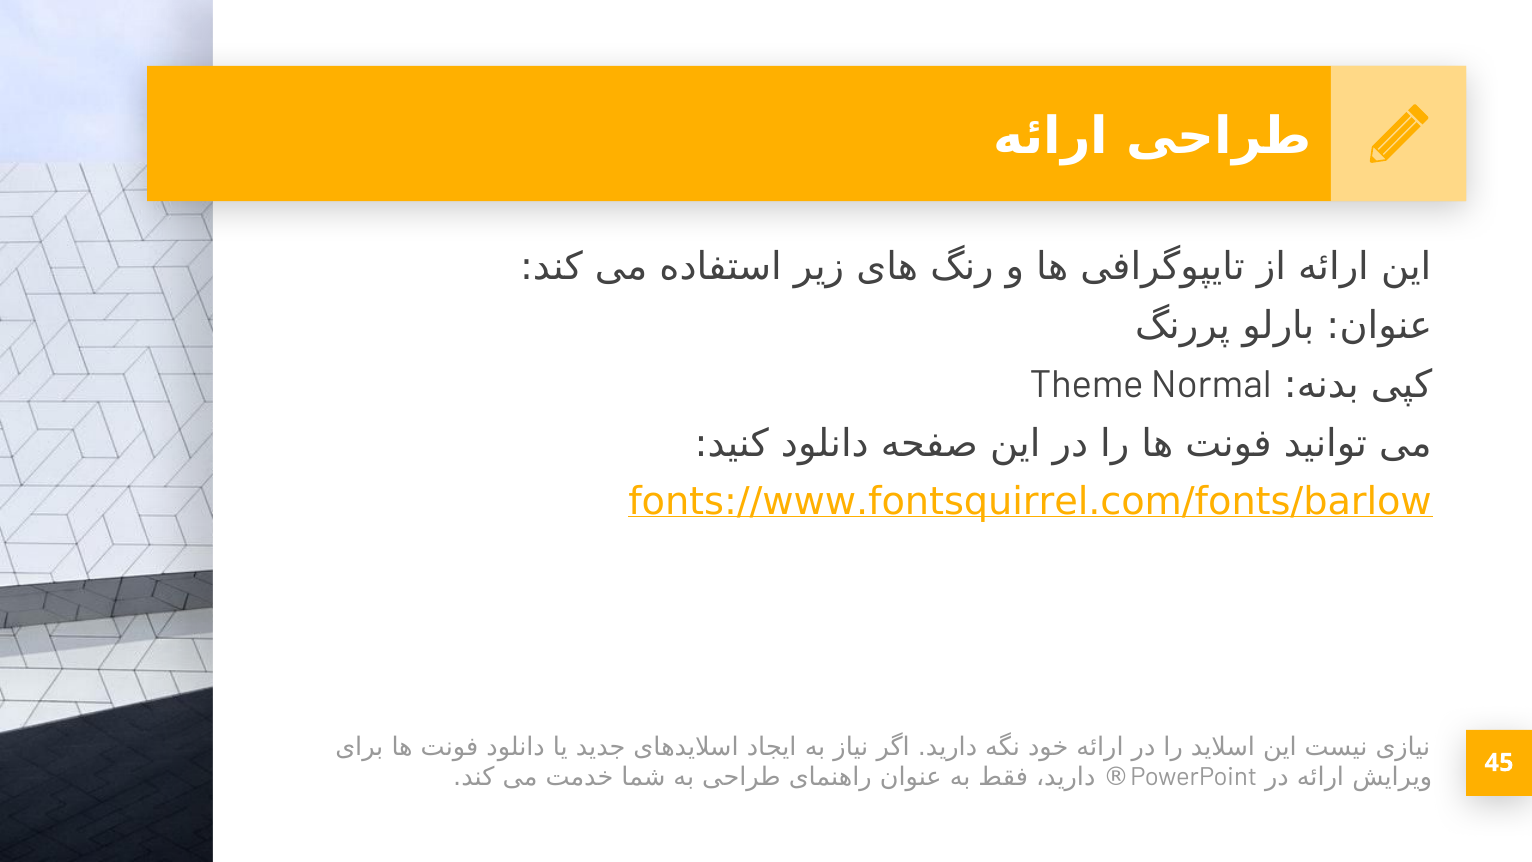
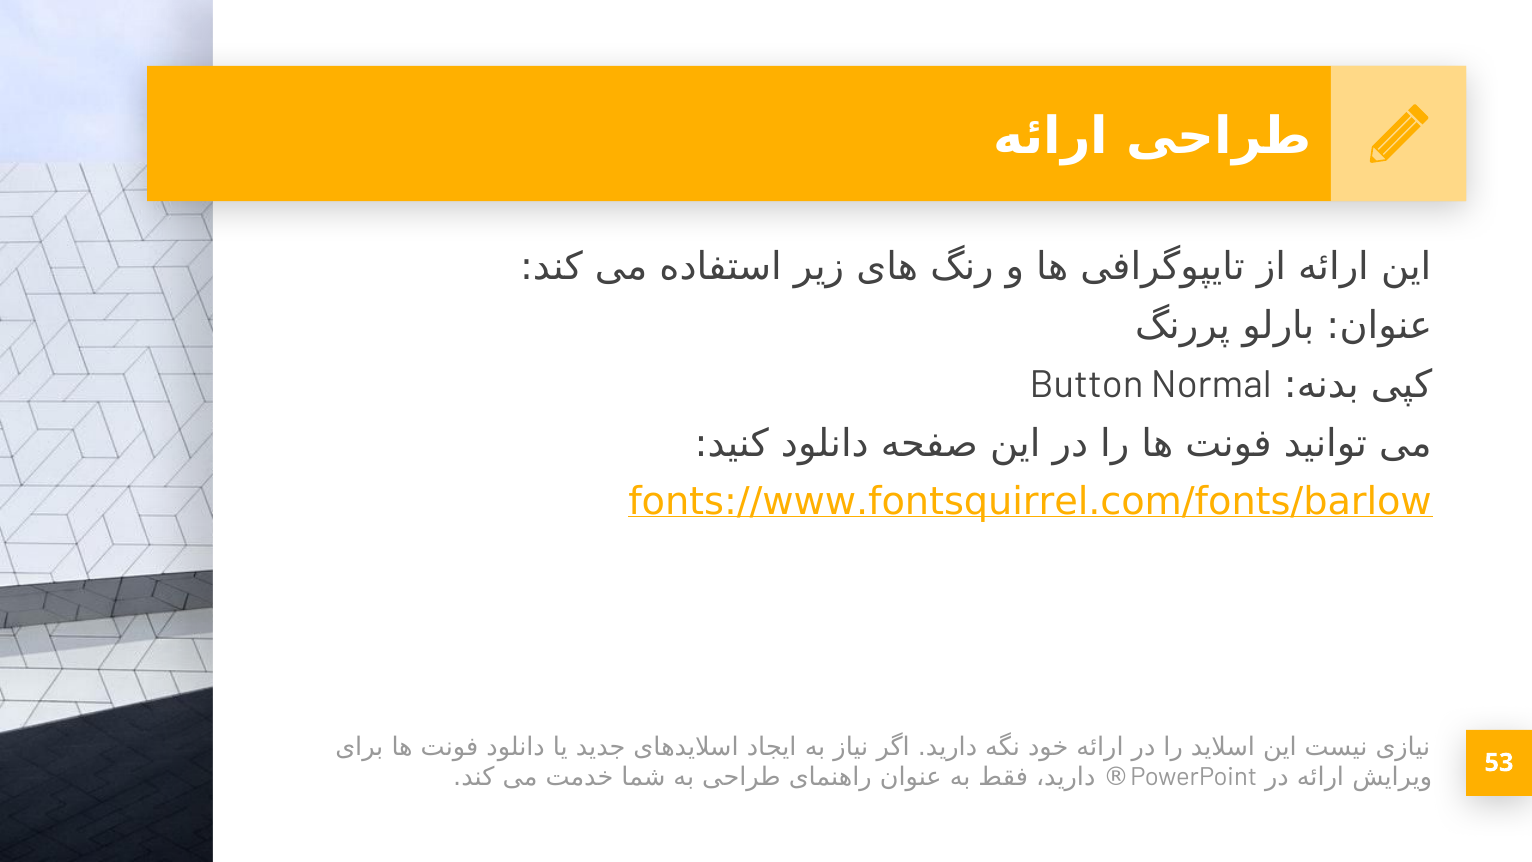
Theme: Theme -> Button
45: 45 -> 53
